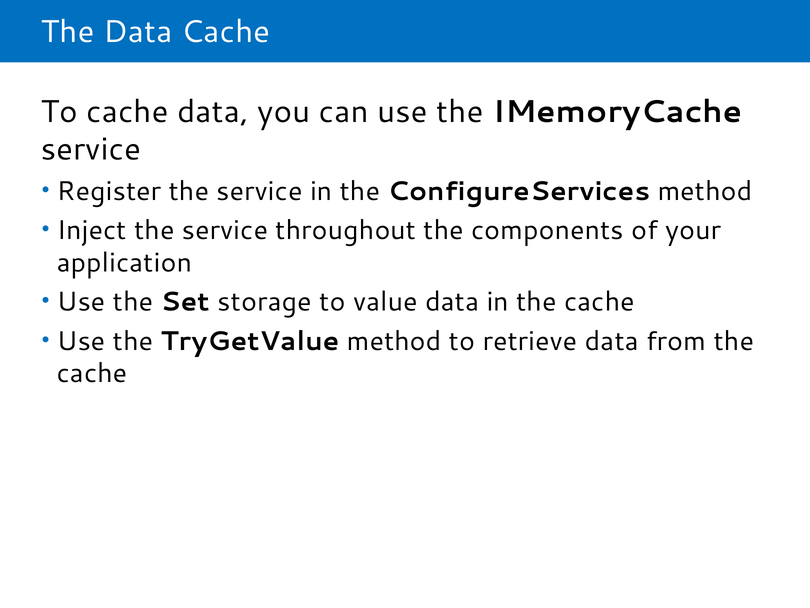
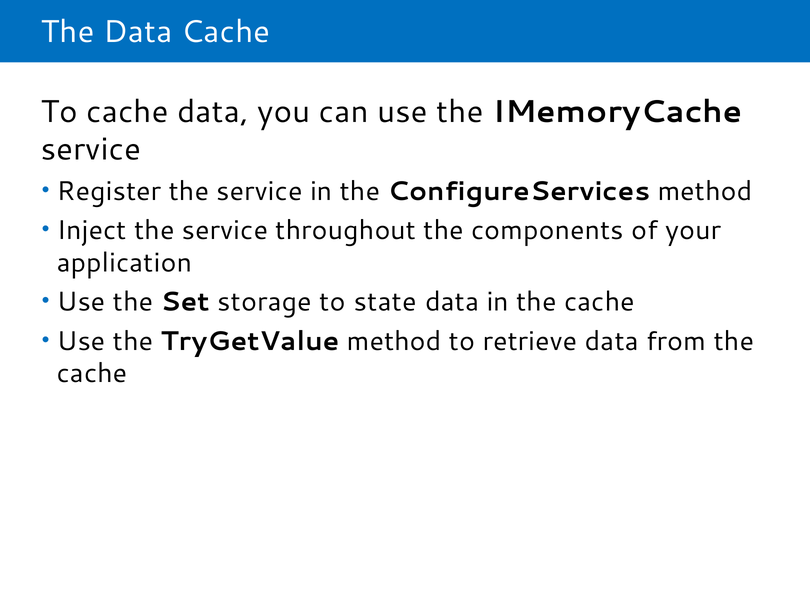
value: value -> state
